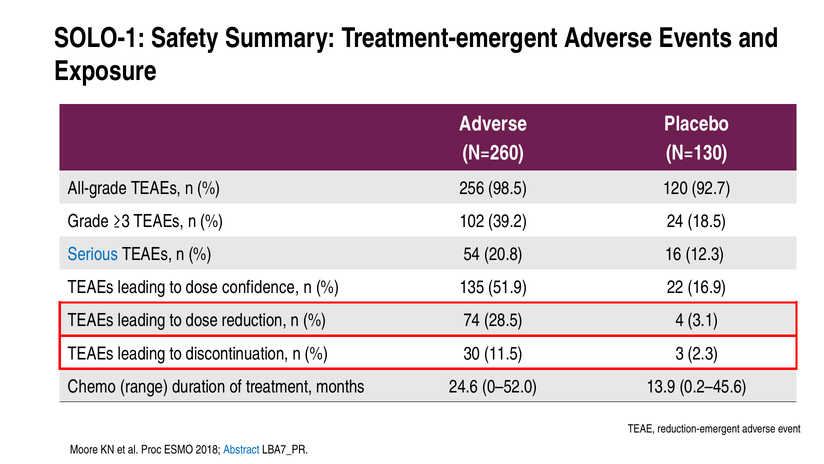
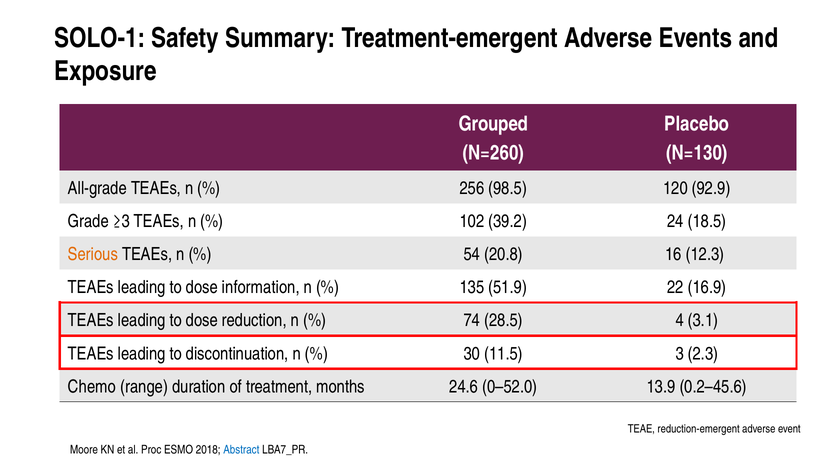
Adverse at (493, 124): Adverse -> Grouped
92.7: 92.7 -> 92.9
Serious colour: blue -> orange
confidence: confidence -> information
